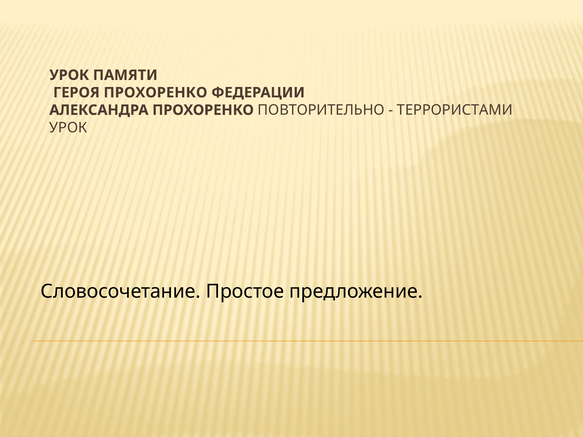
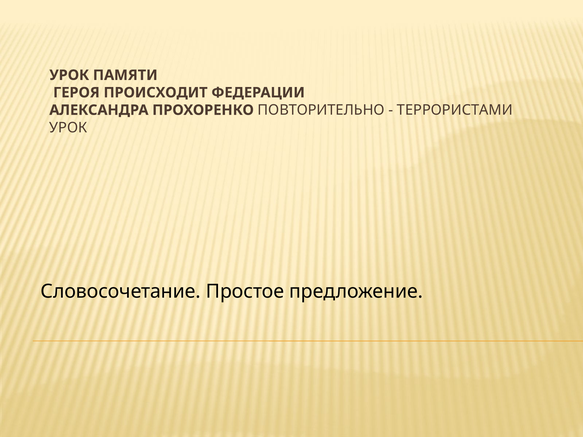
ГЕРОЯ ПРОХОРЕНКО: ПРОХОРЕНКО -> ПРОИСХОДИТ
